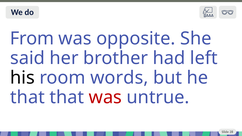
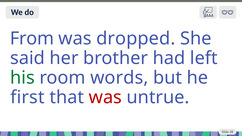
opposite: opposite -> dropped
his colour: black -> green
that at (27, 97): that -> first
